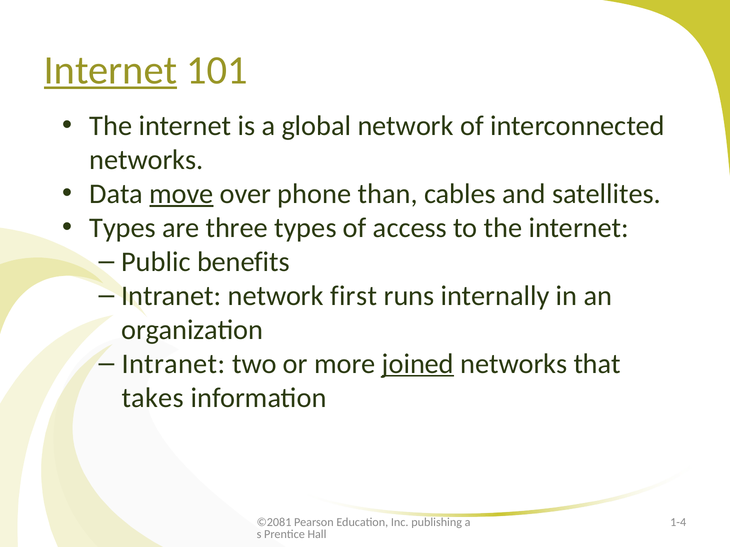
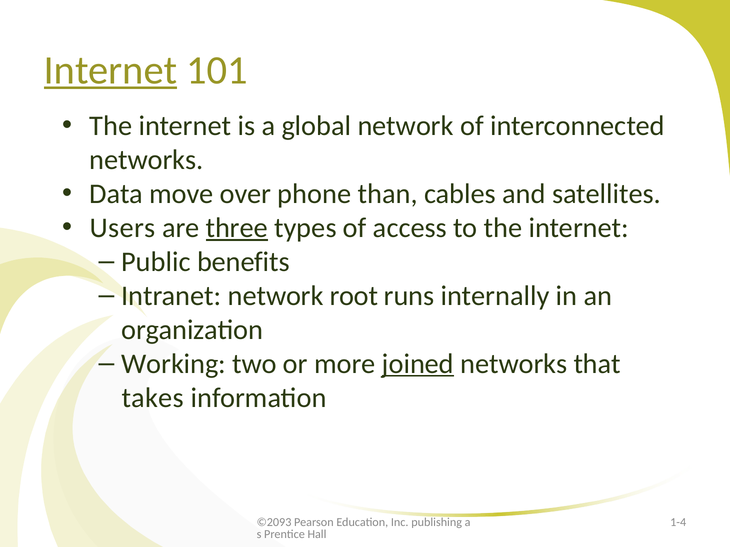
move underline: present -> none
Types at (123, 228): Types -> Users
three underline: none -> present
first: first -> root
Intranet at (173, 364): Intranet -> Working
©2081: ©2081 -> ©2093
